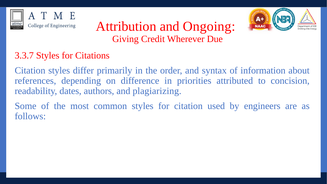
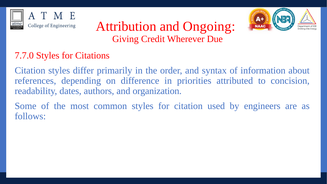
3.3.7: 3.3.7 -> 7.7.0
plagiarizing: plagiarizing -> organization
